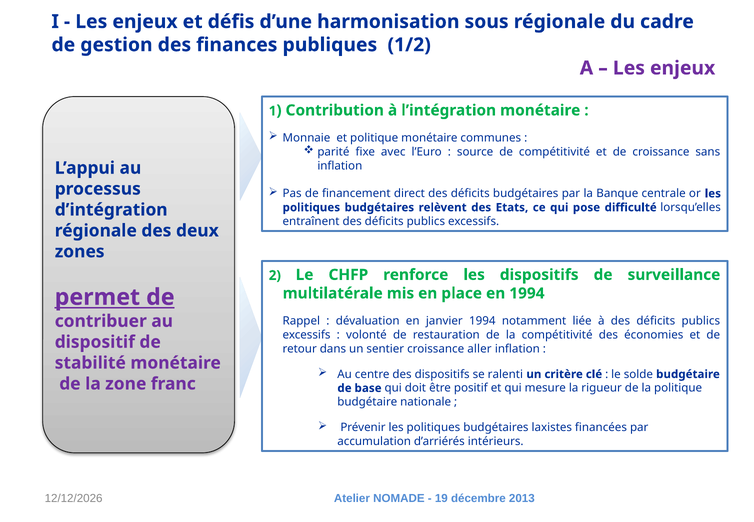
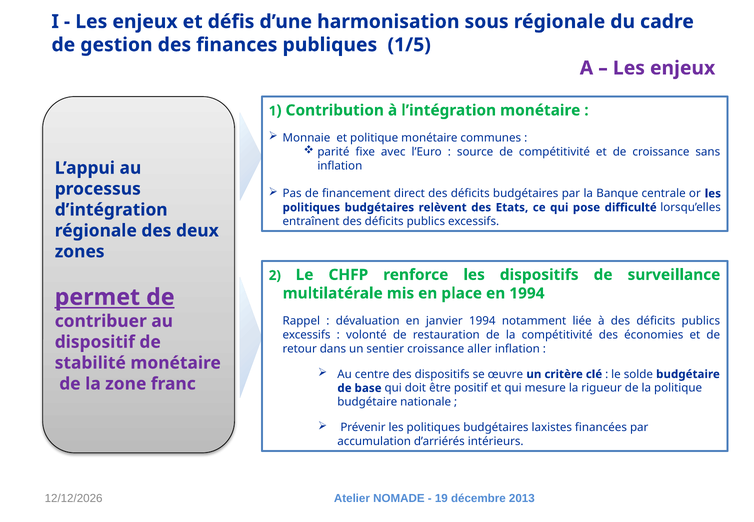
1/2: 1/2 -> 1/5
ralenti: ralenti -> œuvre
